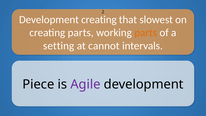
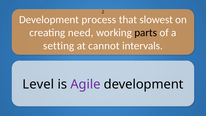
Development creating: creating -> process
creating parts: parts -> need
parts at (146, 33) colour: orange -> black
Piece: Piece -> Level
